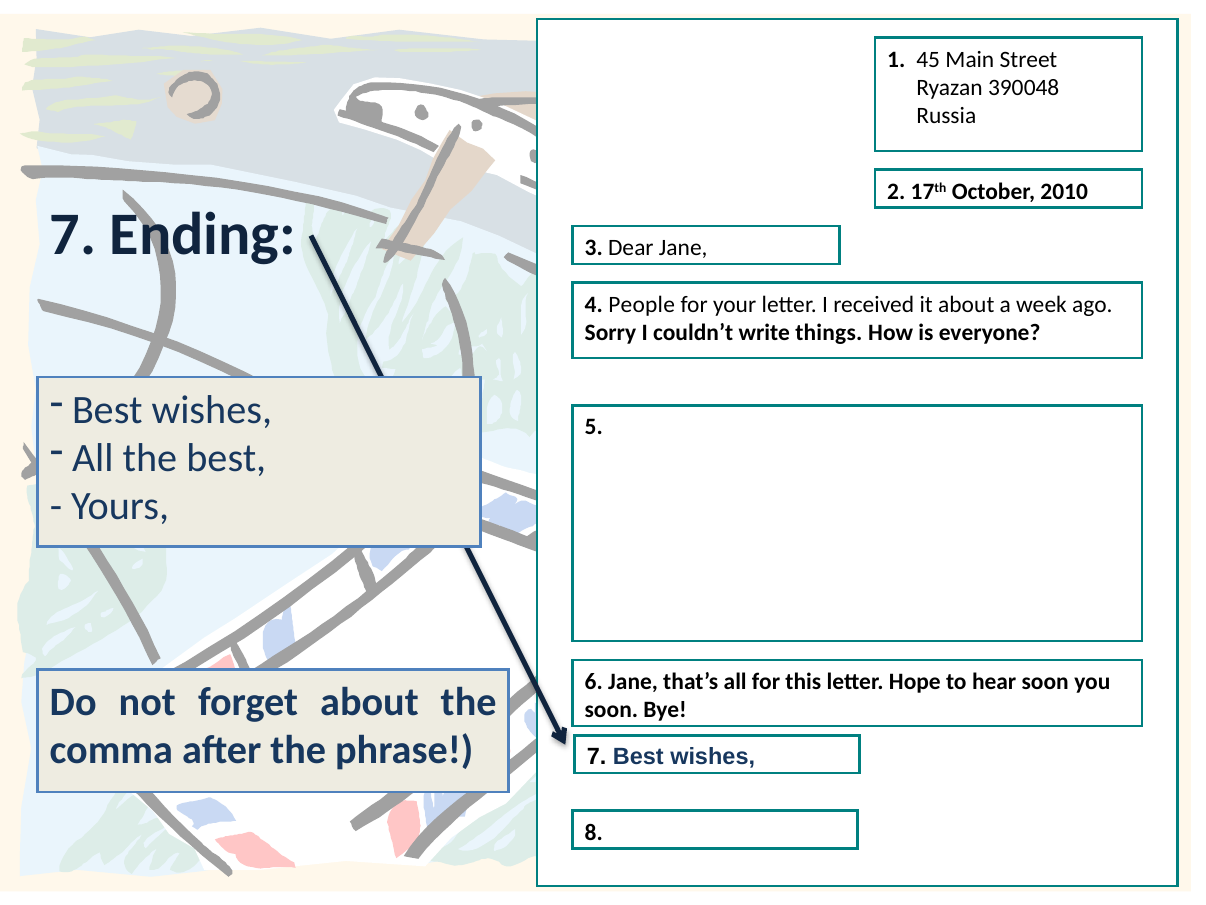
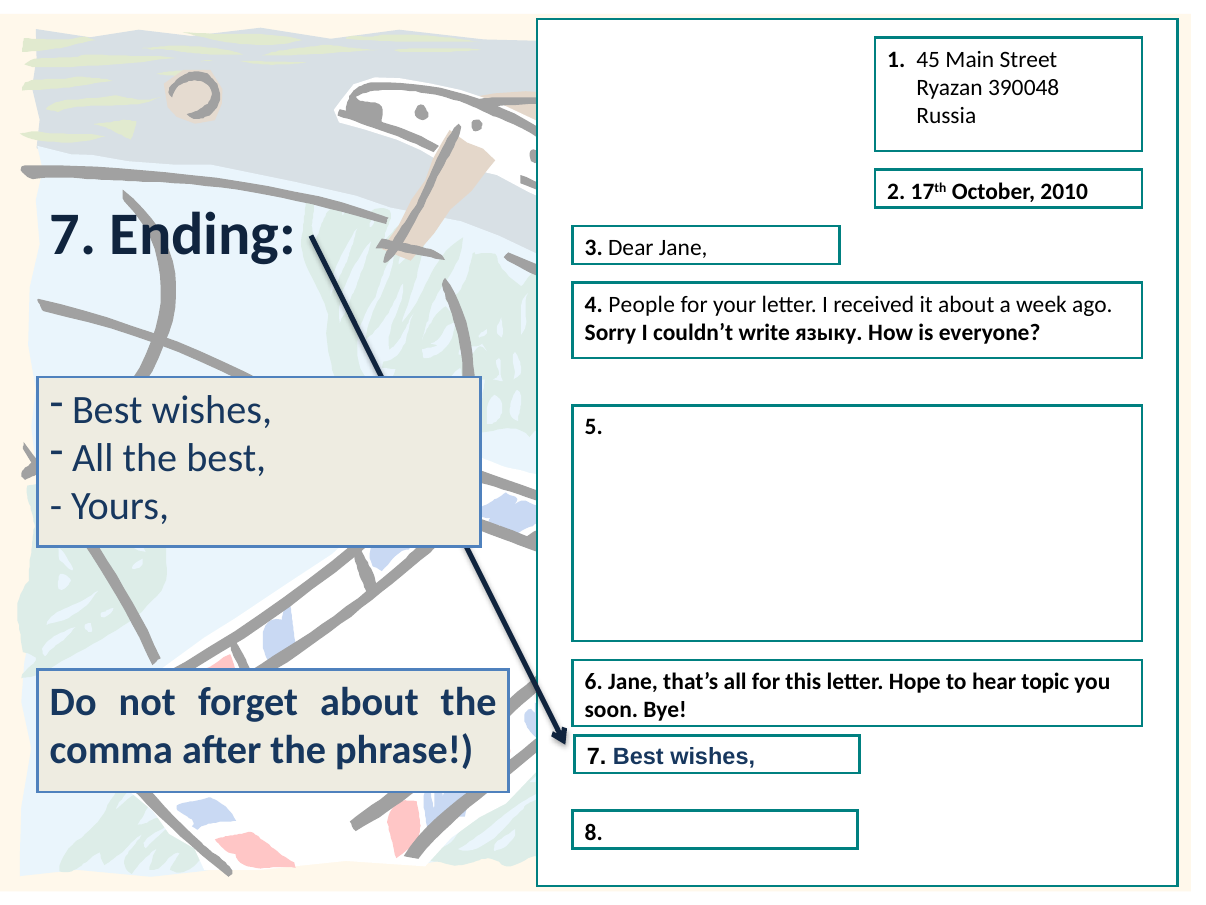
things: things -> языку
hear soon: soon -> topic
